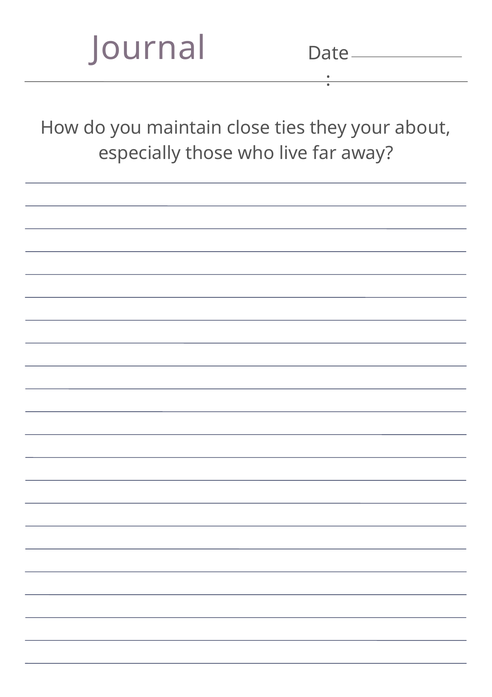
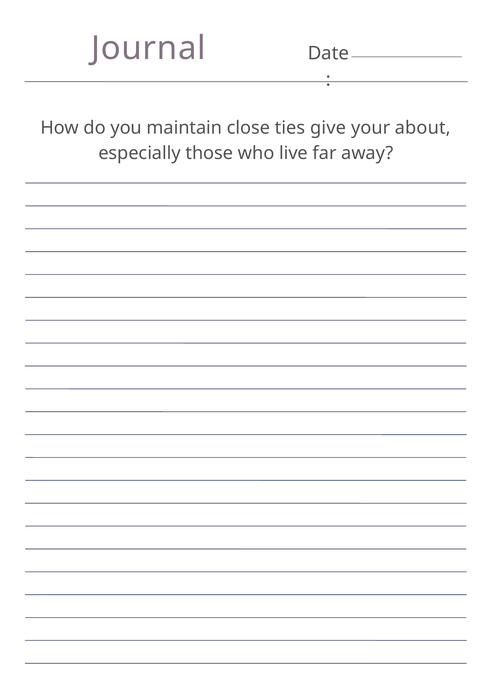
they: they -> give
